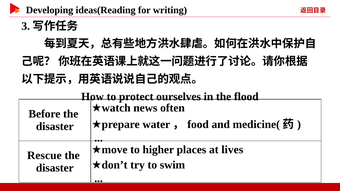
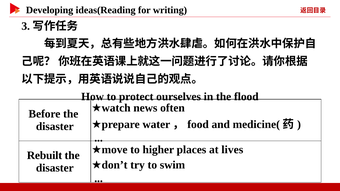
Rescue: Rescue -> Rebuilt
